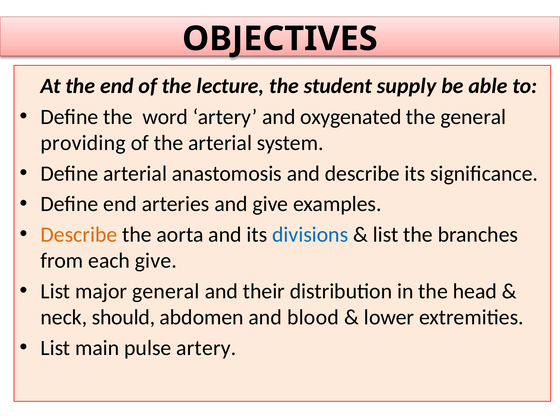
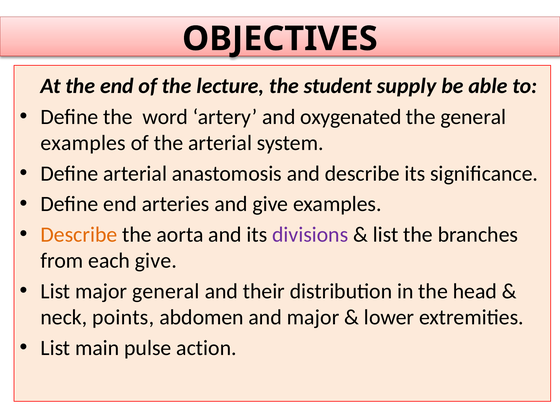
providing at (83, 143): providing -> examples
divisions colour: blue -> purple
should: should -> points
and blood: blood -> major
pulse artery: artery -> action
